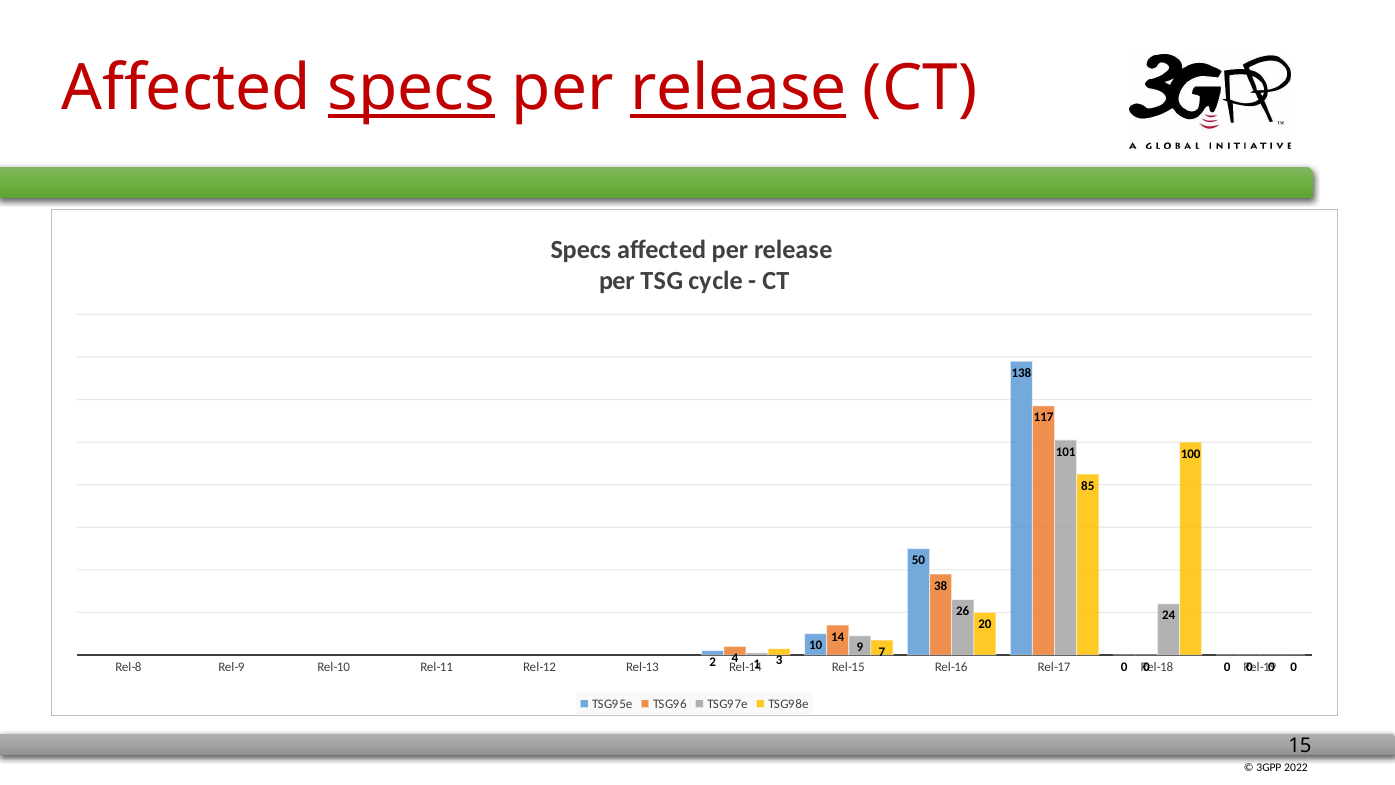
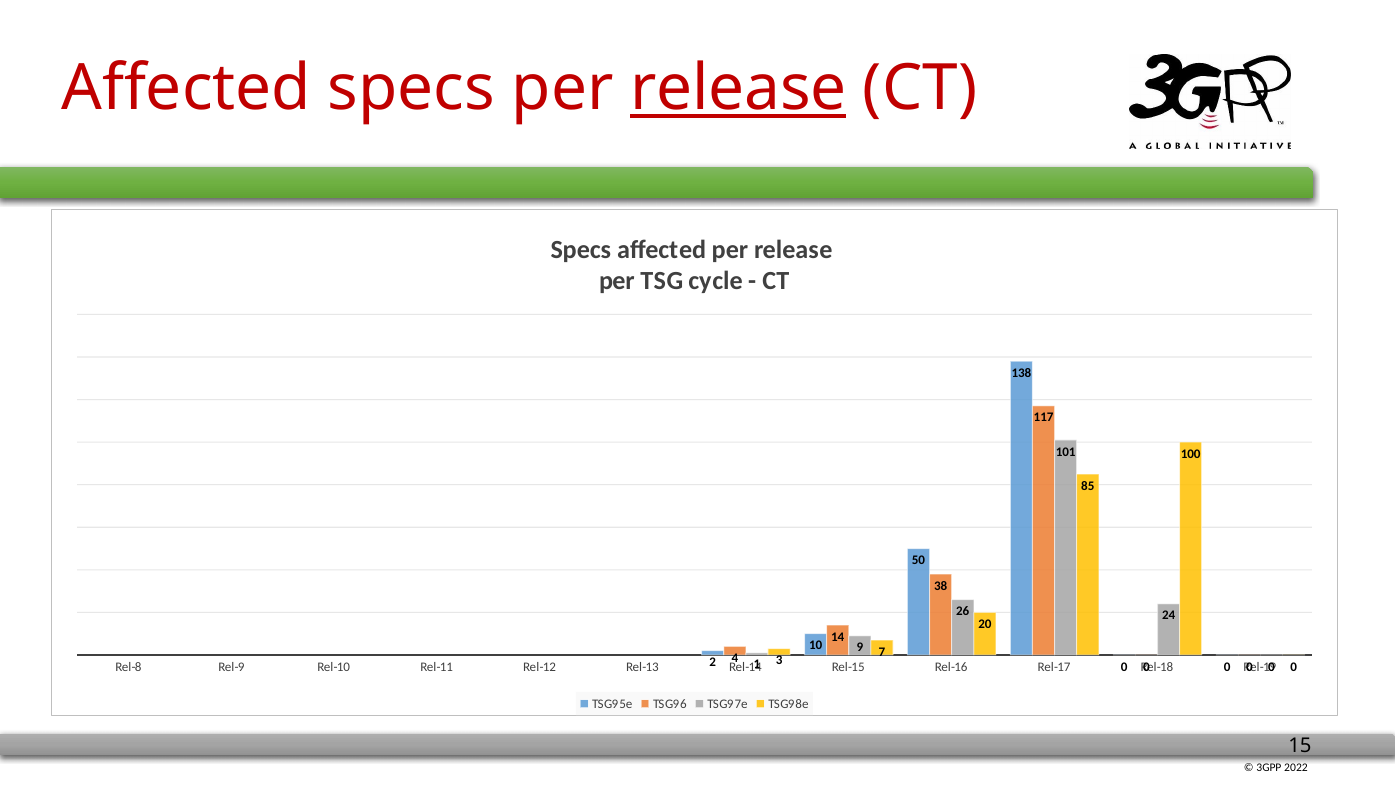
specs at (411, 88) underline: present -> none
